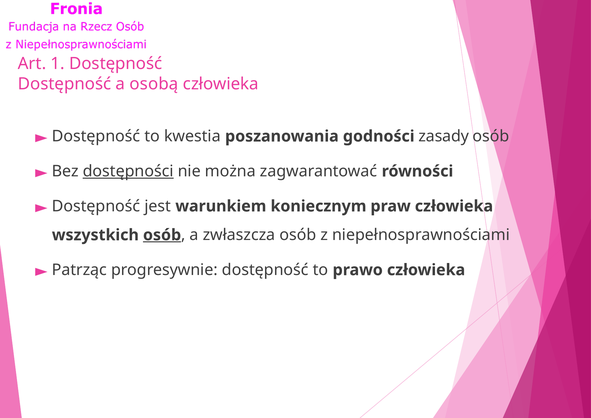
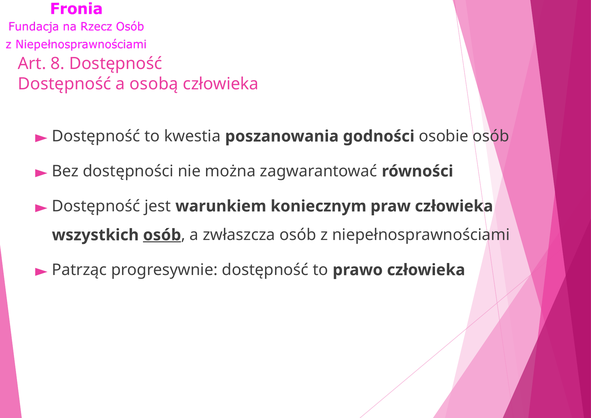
1: 1 -> 8
zasady: zasady -> osobie
dostępności underline: present -> none
